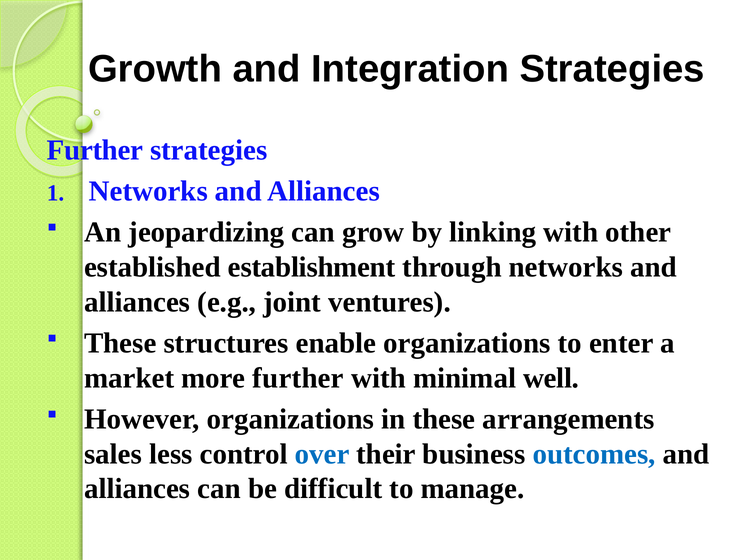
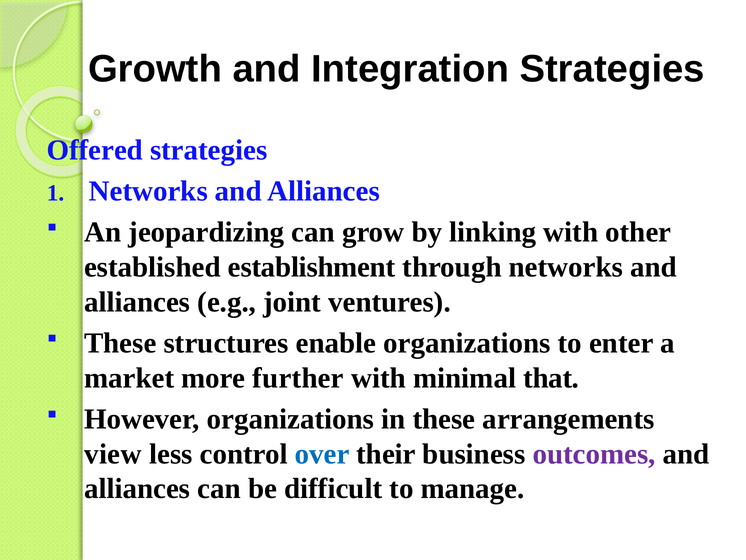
Further at (95, 150): Further -> Offered
well: well -> that
sales: sales -> view
outcomes colour: blue -> purple
